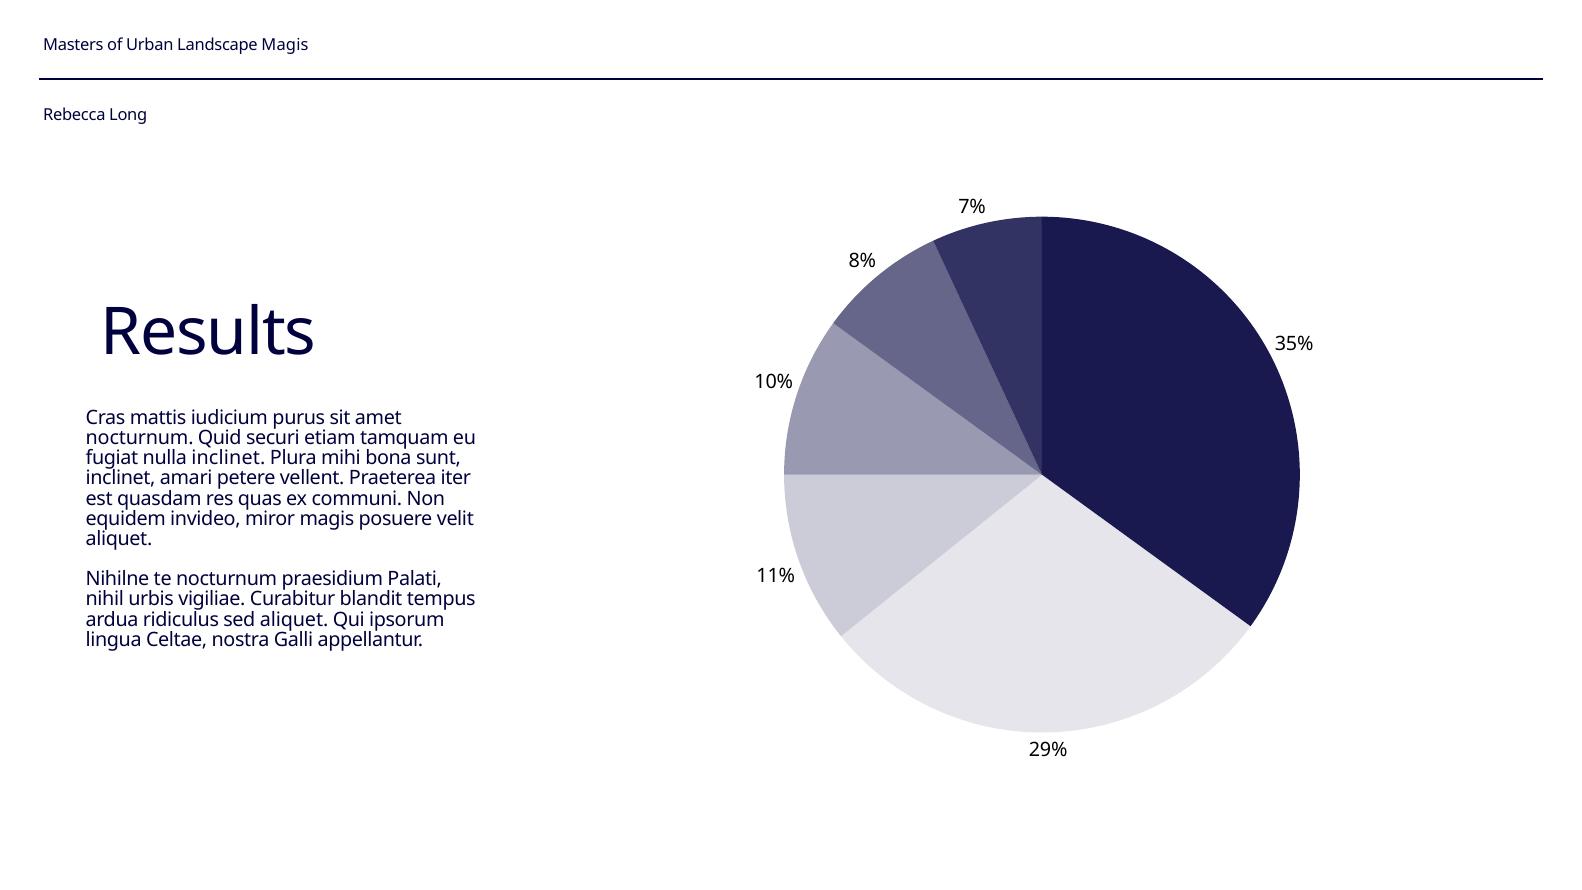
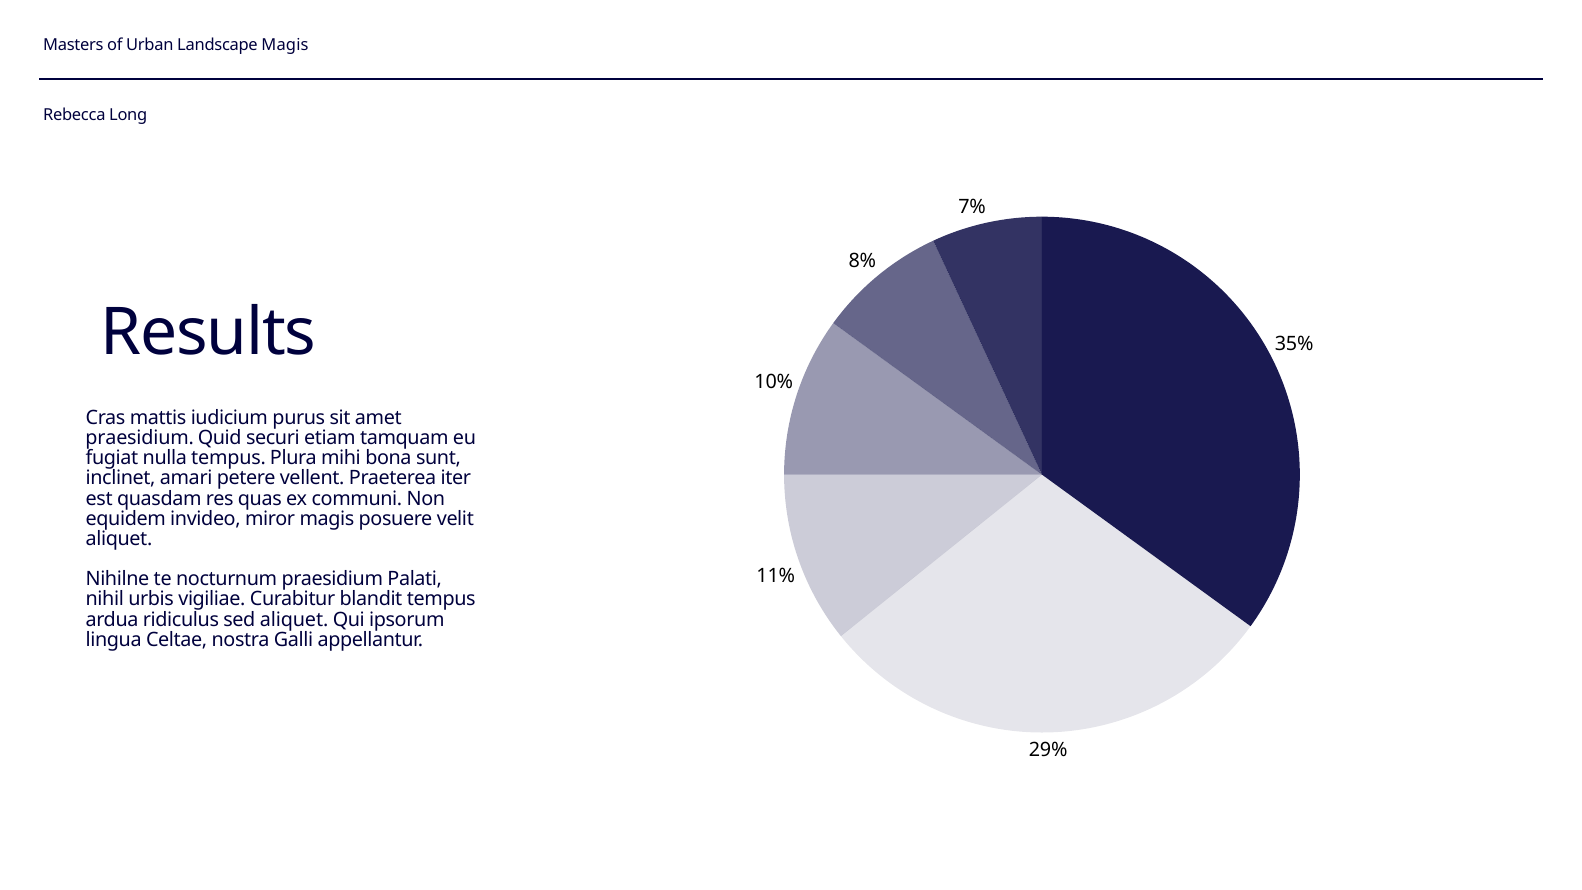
nocturnum at (140, 438): nocturnum -> praesidium
nulla inclinet: inclinet -> tempus
